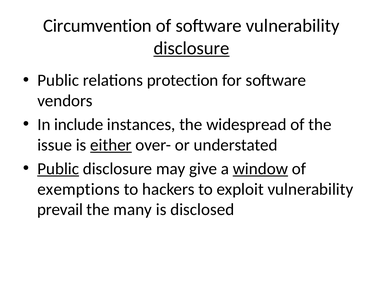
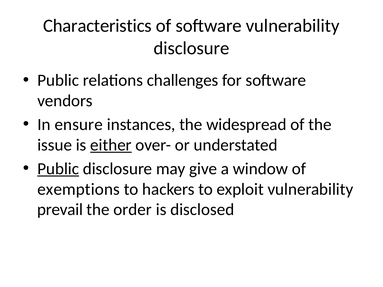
Circumvention: Circumvention -> Characteristics
disclosure at (191, 48) underline: present -> none
protection: protection -> challenges
include: include -> ensure
window underline: present -> none
many: many -> order
